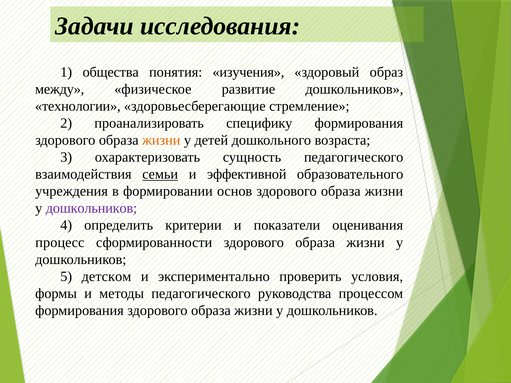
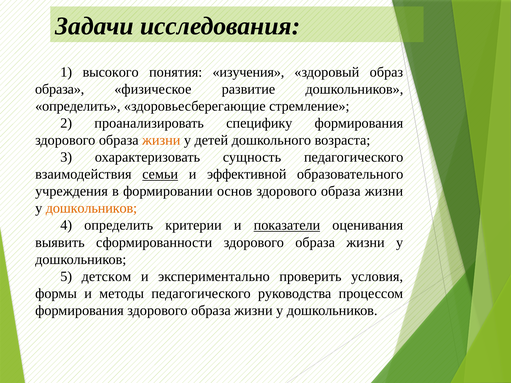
общества: общества -> высокого
между at (60, 89): между -> образа
технологии at (78, 106): технологии -> определить
дошкольников at (91, 208) colour: purple -> orange
показатели underline: none -> present
процесс: процесс -> выявить
